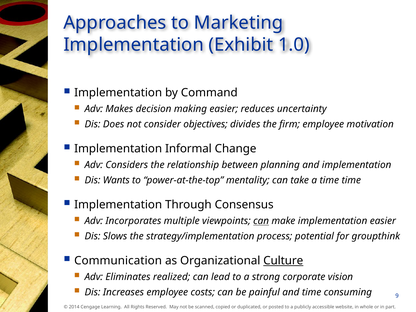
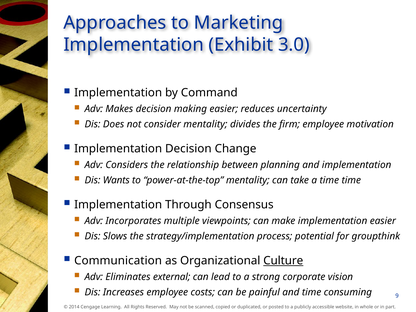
1.0: 1.0 -> 3.0
consider objectives: objectives -> mentality
Implementation Informal: Informal -> Decision
can at (261, 221) underline: present -> none
realized: realized -> external
